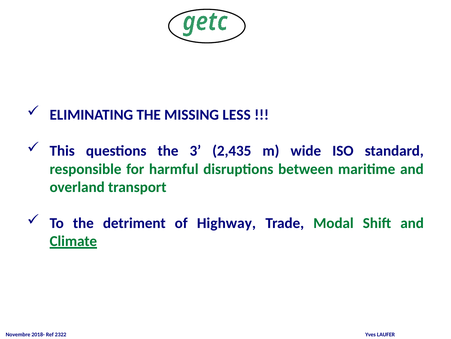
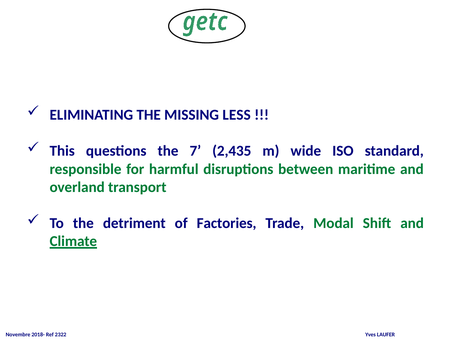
3: 3 -> 7
Highway: Highway -> Factories
